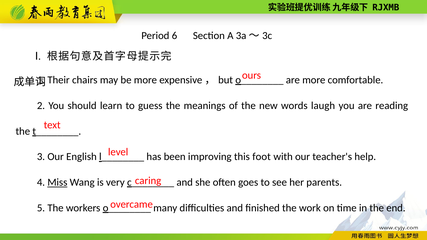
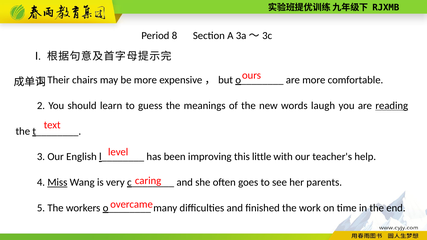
6: 6 -> 8
reading underline: none -> present
foot: foot -> little
